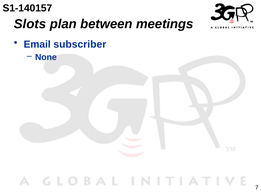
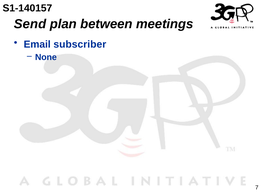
Slots: Slots -> Send
